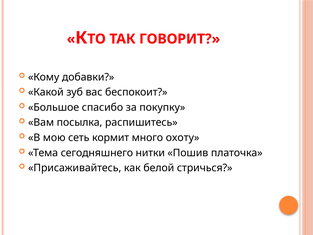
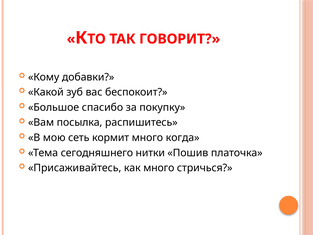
охоту: охоту -> когда
как белой: белой -> много
